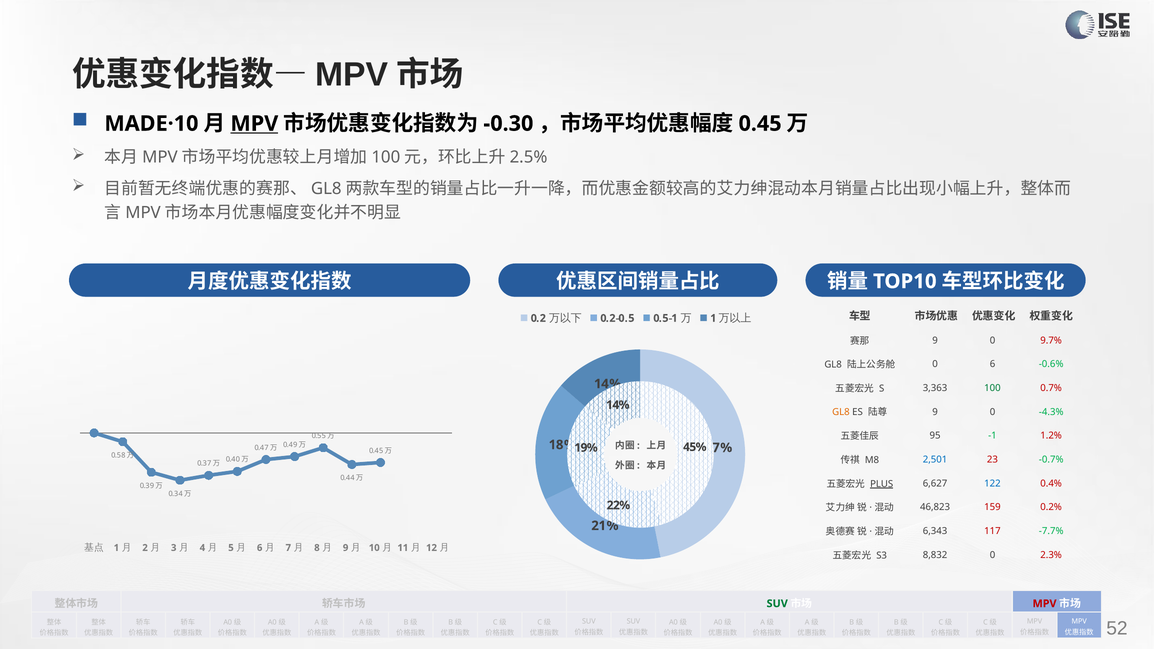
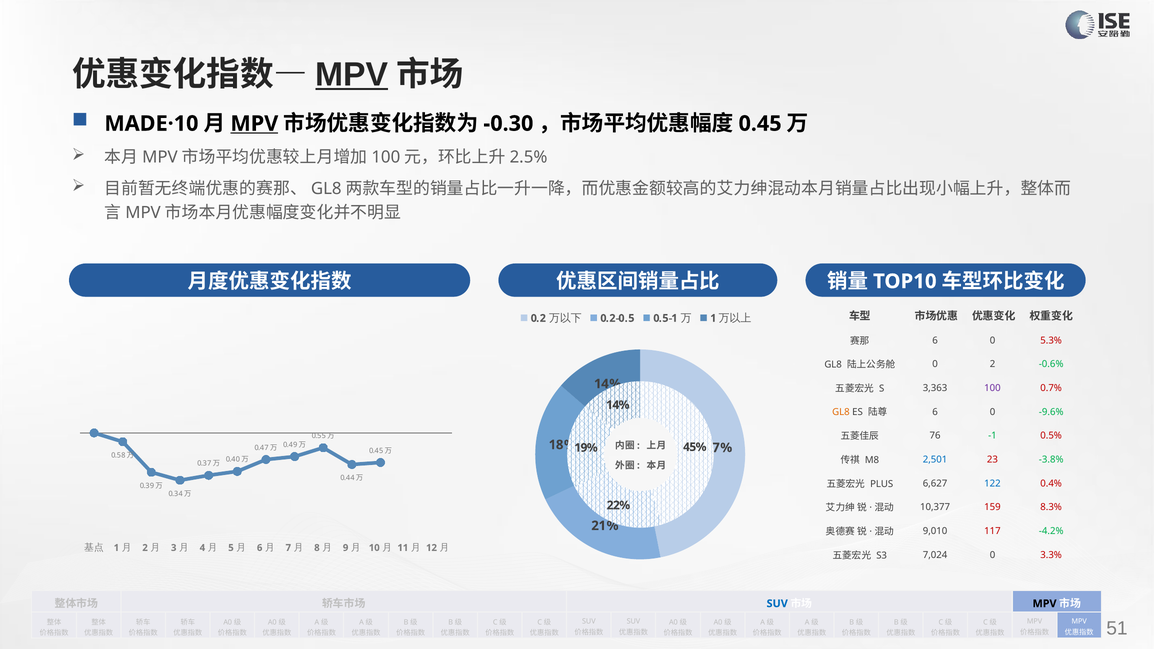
MPV at (352, 75) underline: none -> present
9 at (935, 340): 9 -> 6
9.7%: 9.7% -> 5.3%
0 6: 6 -> 2
100 colour: green -> purple
9 at (935, 412): 9 -> 6
-4.3%: -4.3% -> -9.6%
95: 95 -> 76
1.2%: 1.2% -> 0.5%
-0.7%: -0.7% -> -3.8%
PLUS underline: present -> none
46,823: 46,823 -> 10,377
0.2%: 0.2% -> 8.3%
6,343: 6,343 -> 9,010
-7.7%: -7.7% -> -4.2%
8,832: 8,832 -> 7,024
2.3%: 2.3% -> 3.3%
SUV at (777, 604) colour: green -> blue
MPV at (1045, 604) colour: red -> black
52: 52 -> 51
